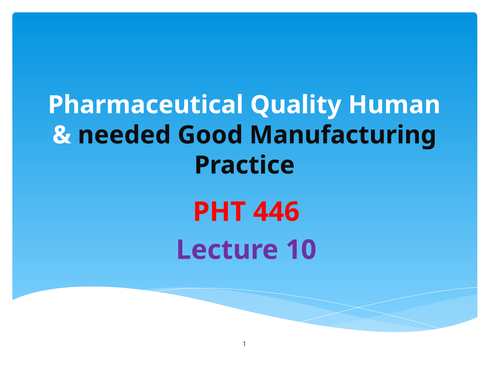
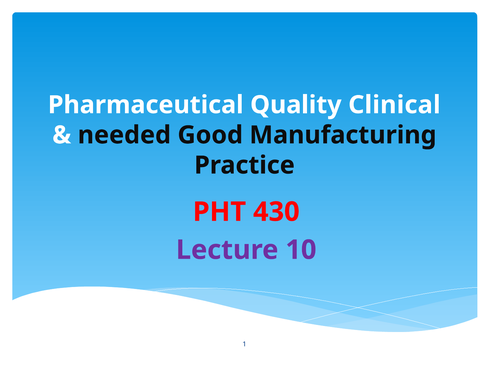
Human: Human -> Clinical
446: 446 -> 430
